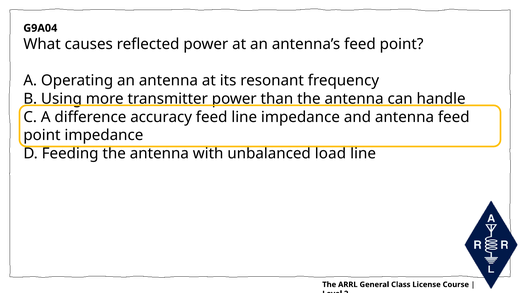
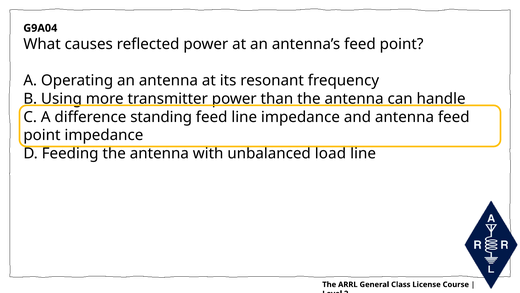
accuracy: accuracy -> standing
